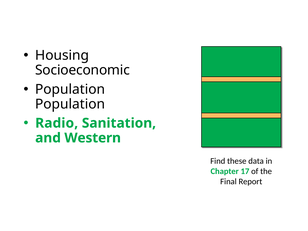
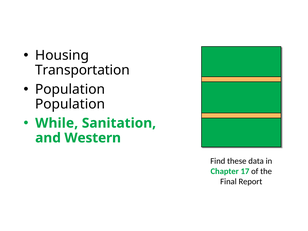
Socioeconomic: Socioeconomic -> Transportation
Radio: Radio -> While
